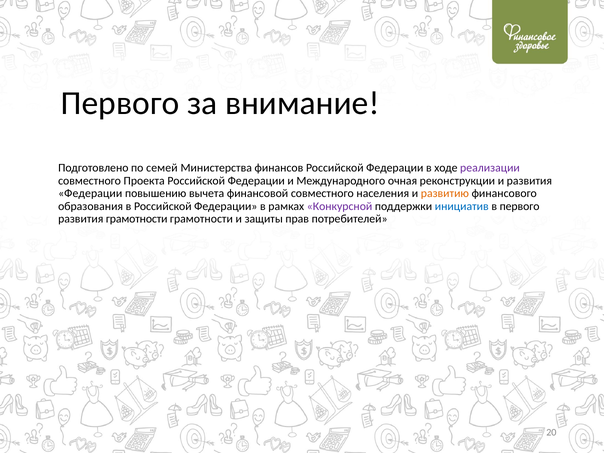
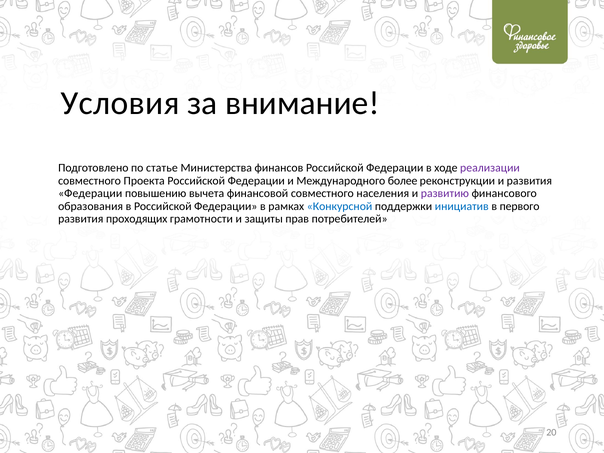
Первого at (120, 103): Первого -> Условия
семей: семей -> статье
очная: очная -> более
развитию colour: orange -> purple
Конкурсной colour: purple -> blue
развития грамотности: грамотности -> проходящих
